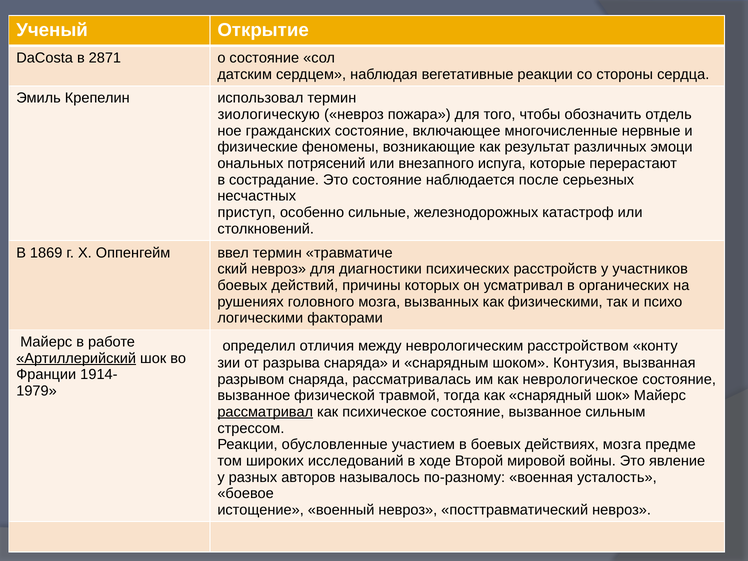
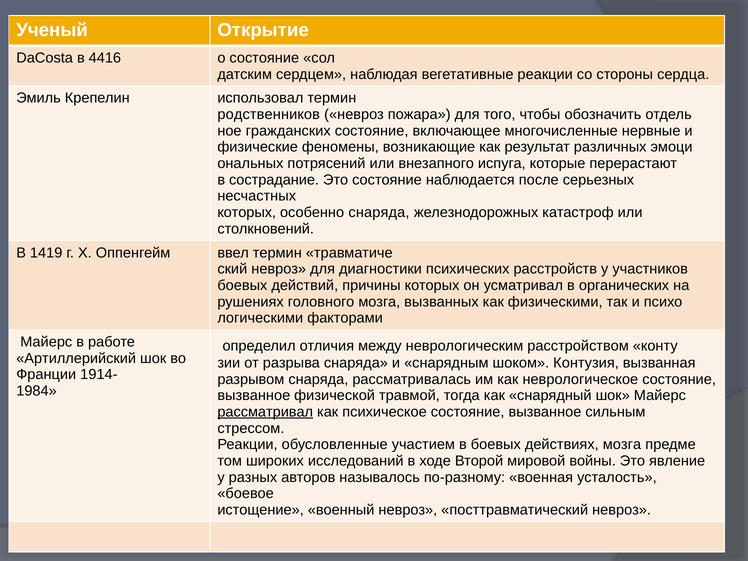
2871: 2871 -> 4416
зиологическую: зиологическую -> родственников
приступ at (247, 213): приступ -> которых
особенно сильные: сильные -> снаряда
1869: 1869 -> 1419
Артиллерийский underline: present -> none
1979: 1979 -> 1984
